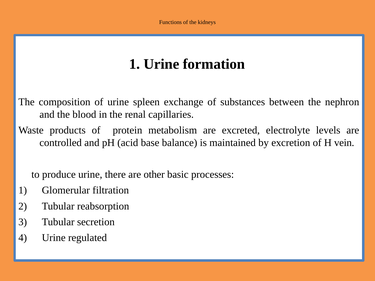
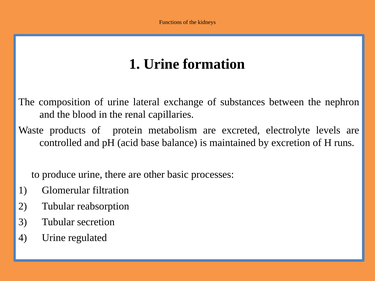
spleen: spleen -> lateral
vein: vein -> runs
